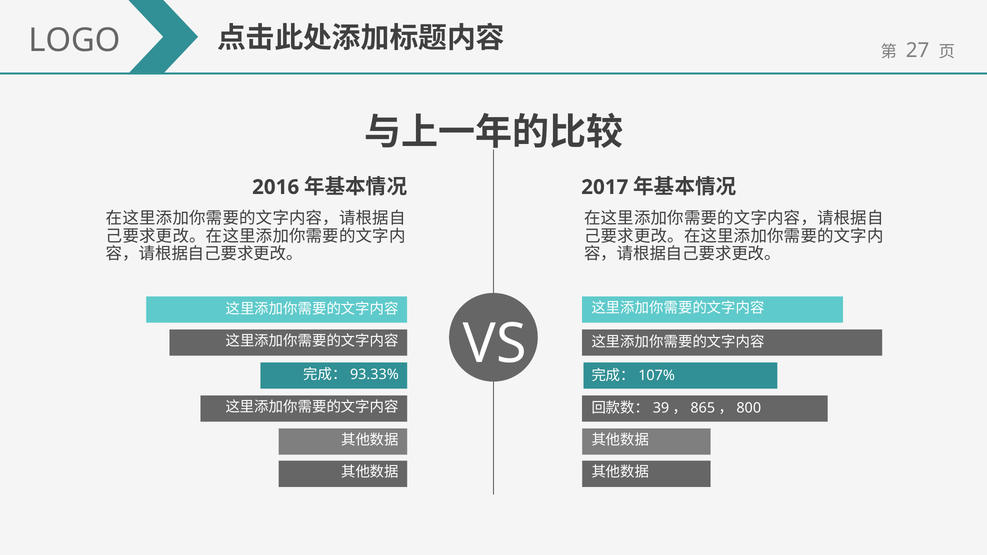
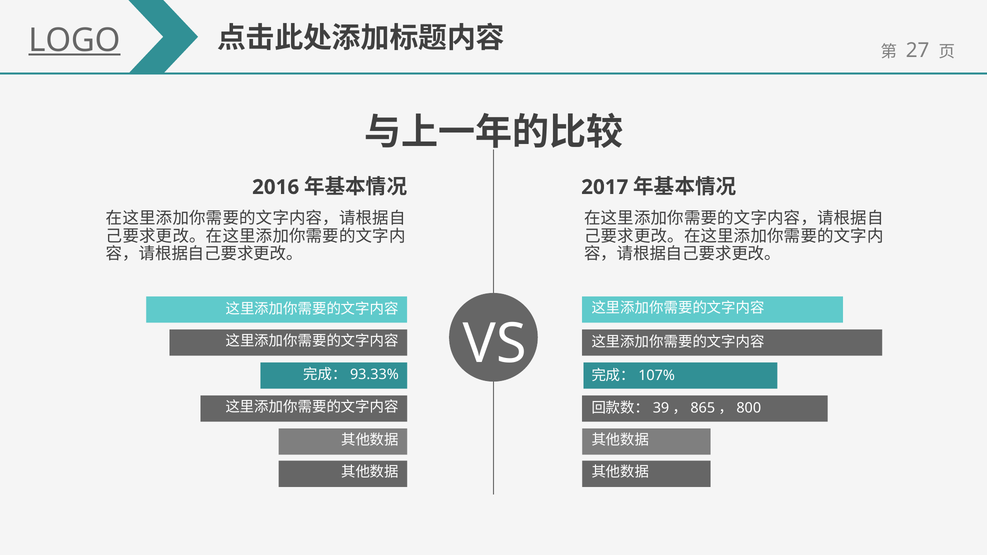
LOGO underline: none -> present
